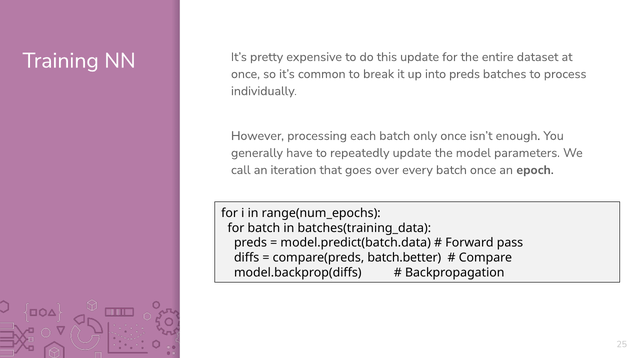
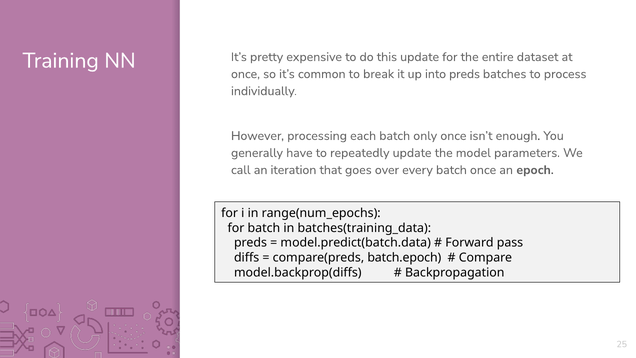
batch.better: batch.better -> batch.epoch
